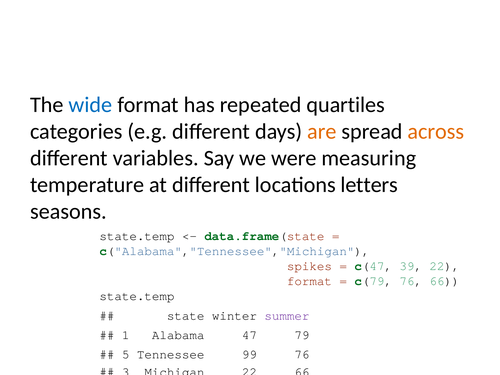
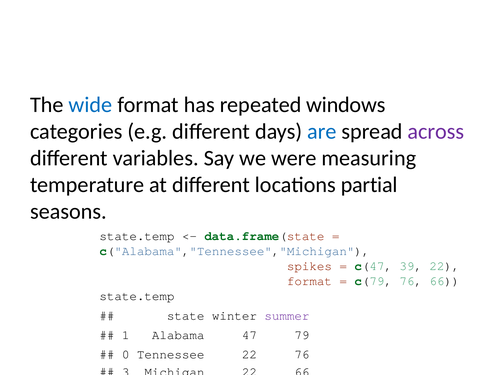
quartiles: quartiles -> windows
are at (322, 132) colour: orange -> blue
across at (436, 132) colour: orange -> purple
letters: letters -> partial
5: 5 -> 0
Tennessee 99: 99 -> 22
